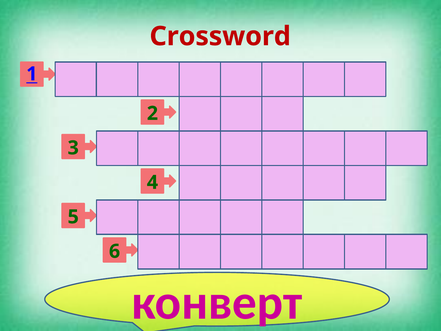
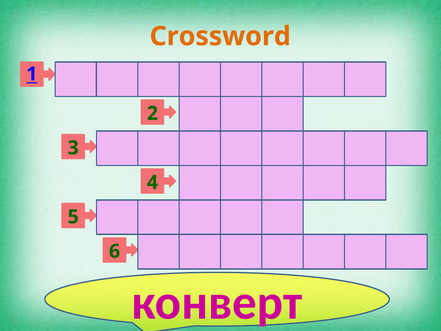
Crossword colour: red -> orange
